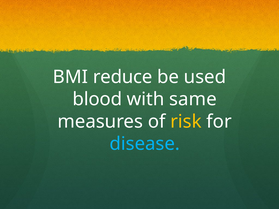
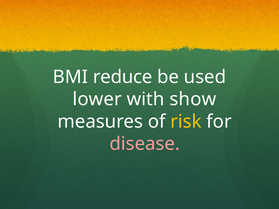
blood: blood -> lower
same: same -> show
disease colour: light blue -> pink
